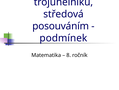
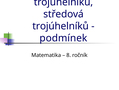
posouváním at (61, 26): posouváním -> trojúhelníků
